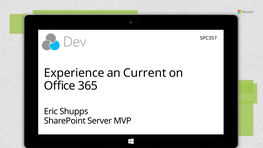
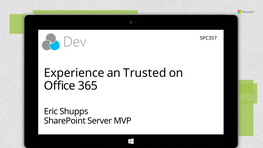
Current: Current -> Trusted
